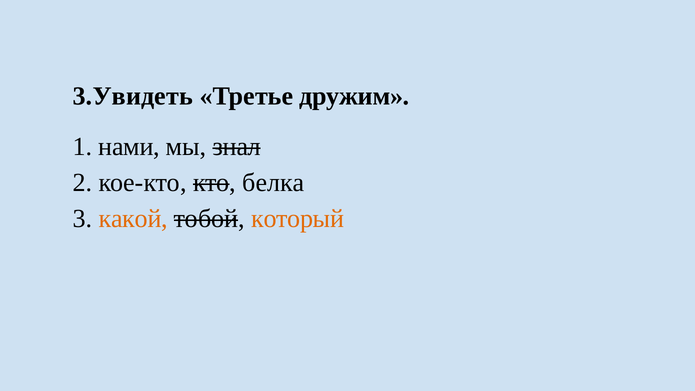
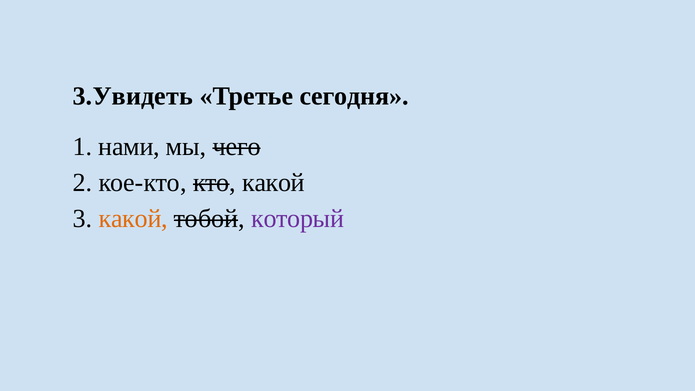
дружим: дружим -> сегодня
знал: знал -> чего
кто белка: белка -> какой
который colour: orange -> purple
